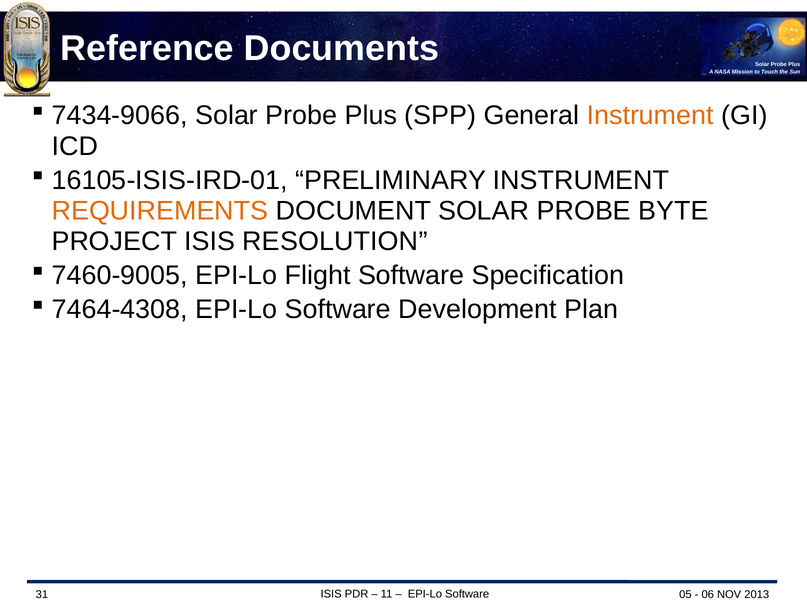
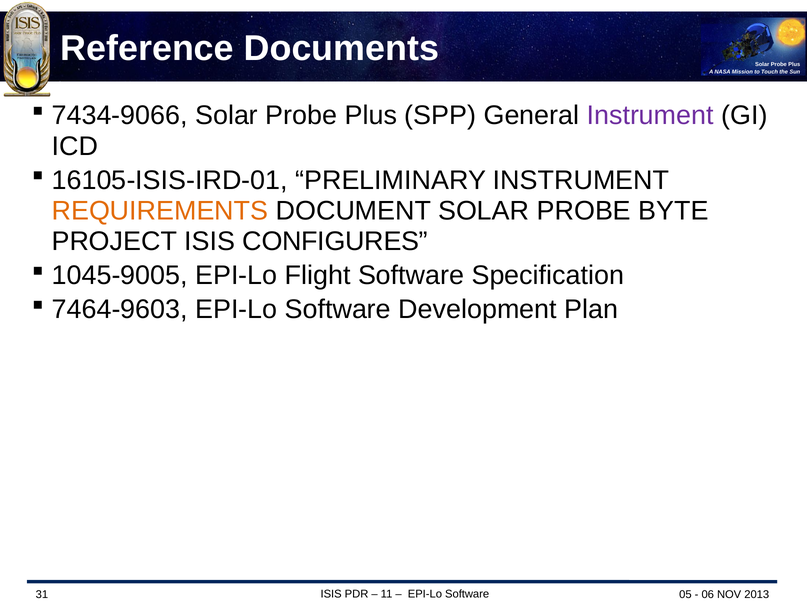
Instrument at (650, 116) colour: orange -> purple
RESOLUTION: RESOLUTION -> CONFIGURES
7460-9005: 7460-9005 -> 1045-9005
7464-4308: 7464-4308 -> 7464-9603
